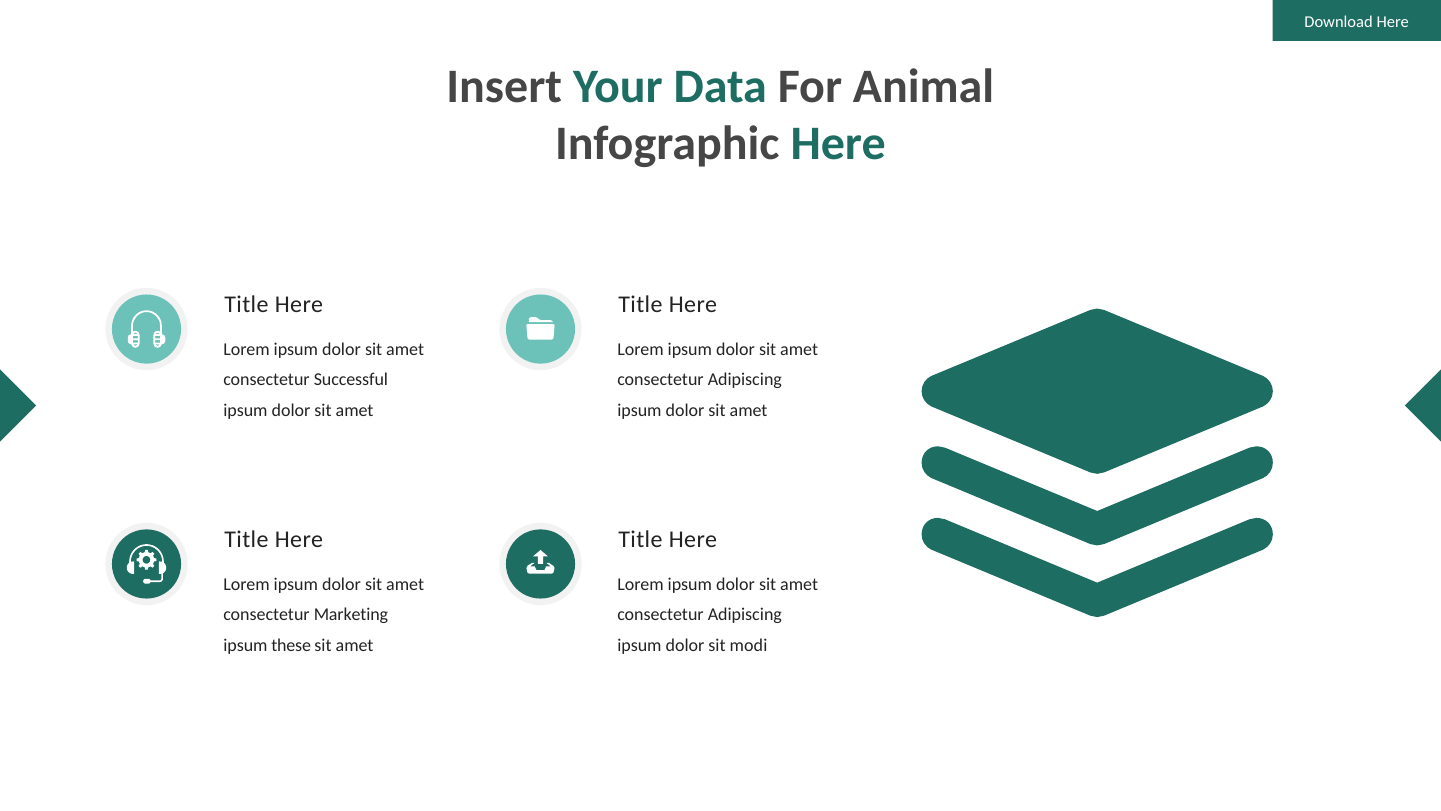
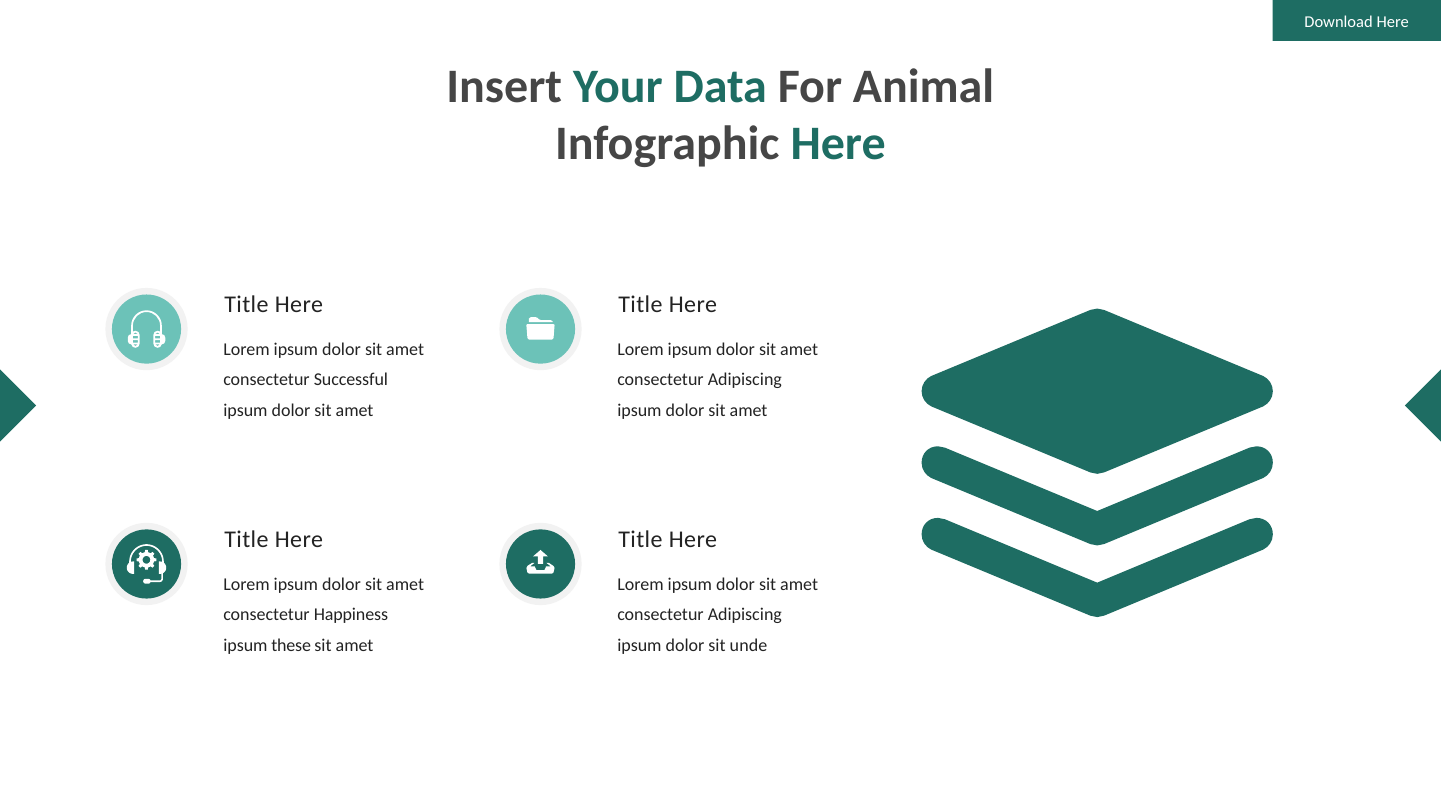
Marketing: Marketing -> Happiness
modi: modi -> unde
